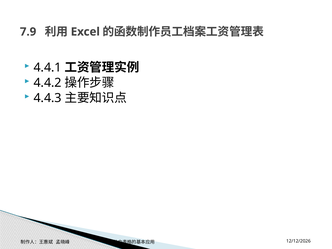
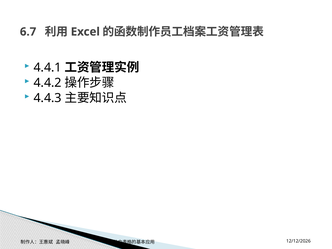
7.9: 7.9 -> 6.7
